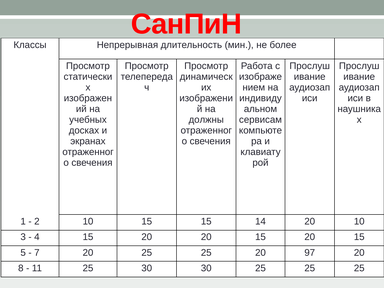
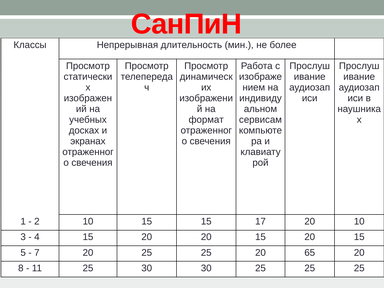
должны: должны -> формат
14: 14 -> 17
97: 97 -> 65
